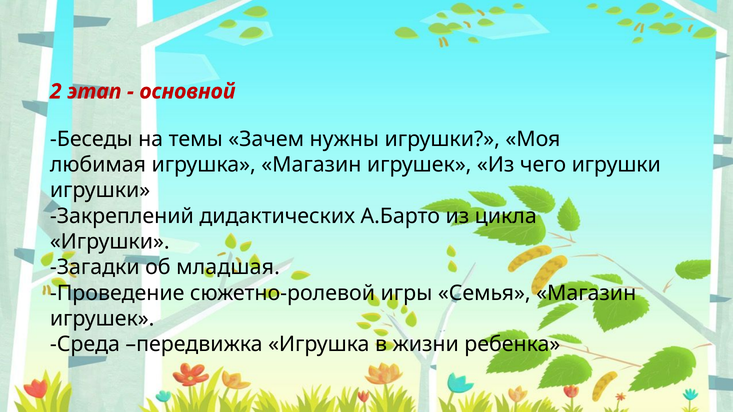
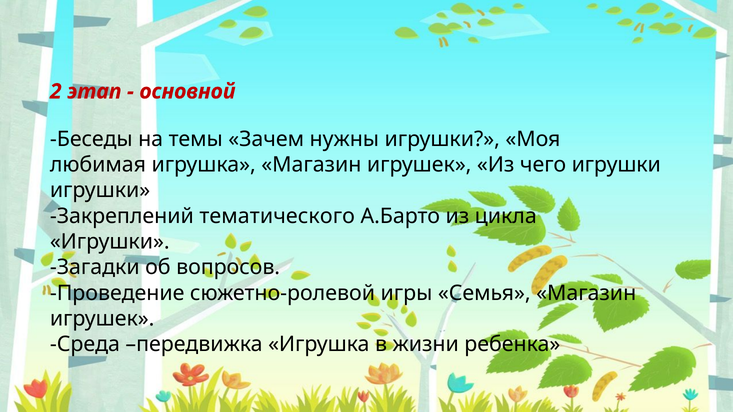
дидактических: дидактических -> тематического
младшая: младшая -> вопросов
